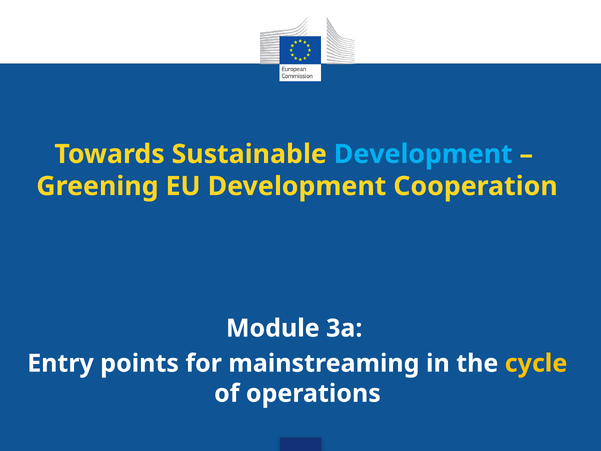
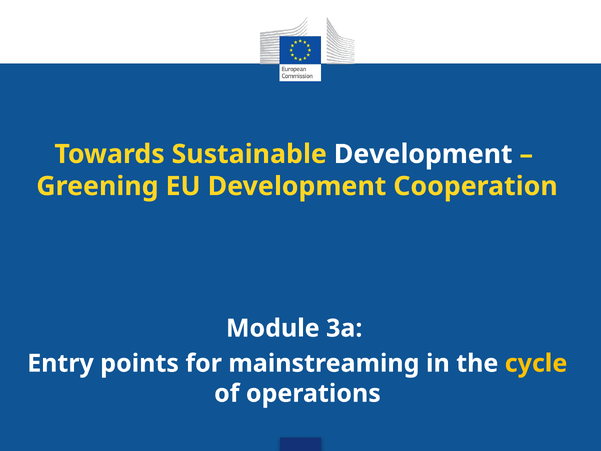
Development at (423, 154) colour: light blue -> white
